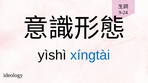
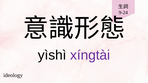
xíngtài colour: blue -> purple
